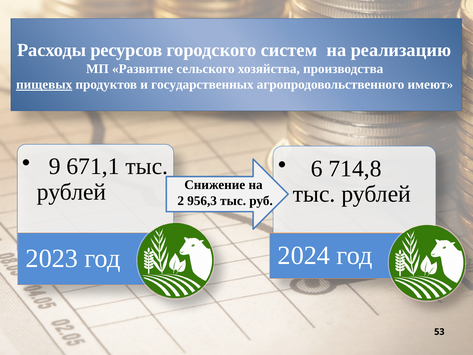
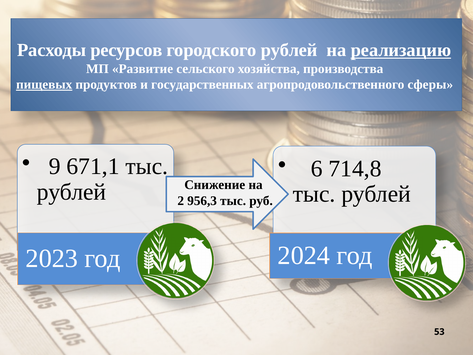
городского систем: систем -> рублей
реализацию underline: none -> present
имеют: имеют -> сферы
